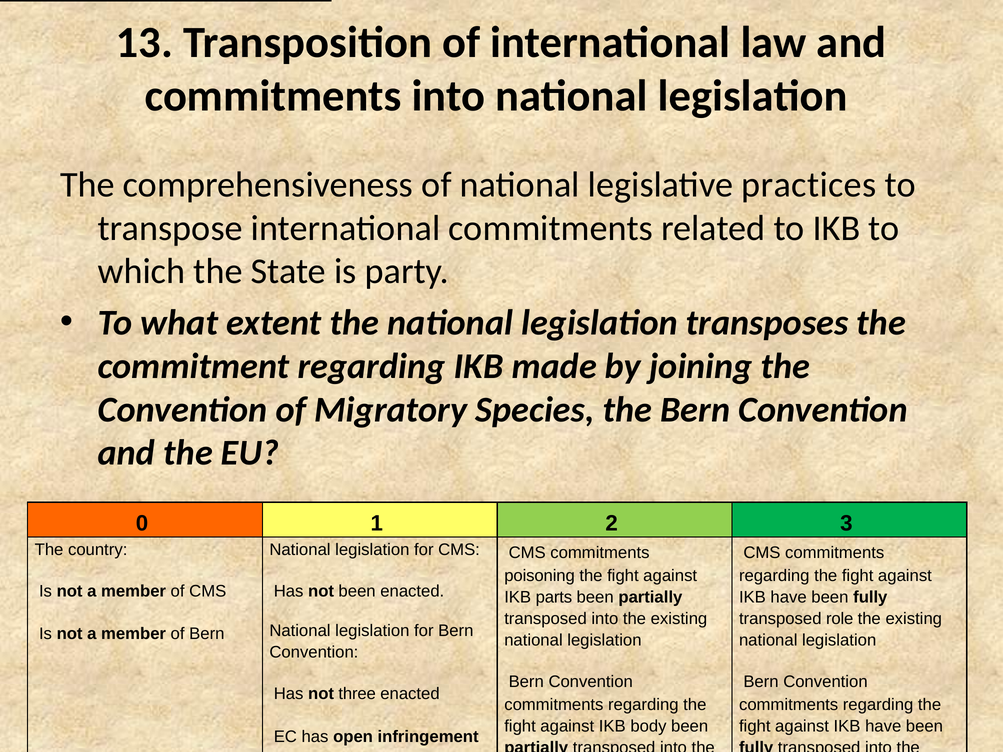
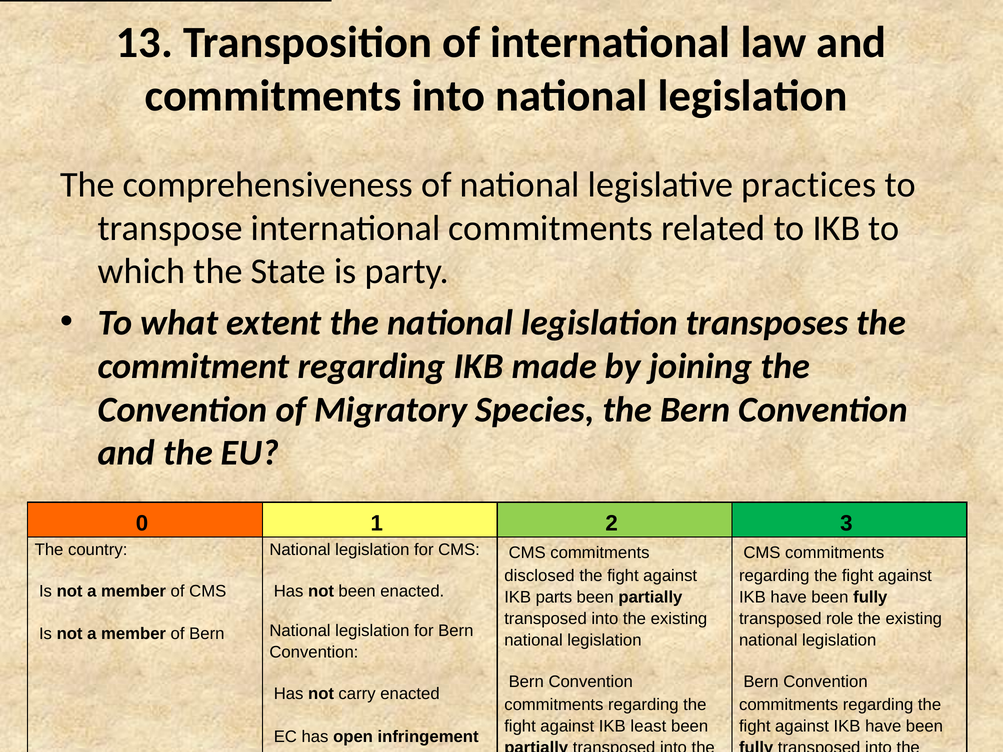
poisoning: poisoning -> disclosed
three: three -> carry
body: body -> least
